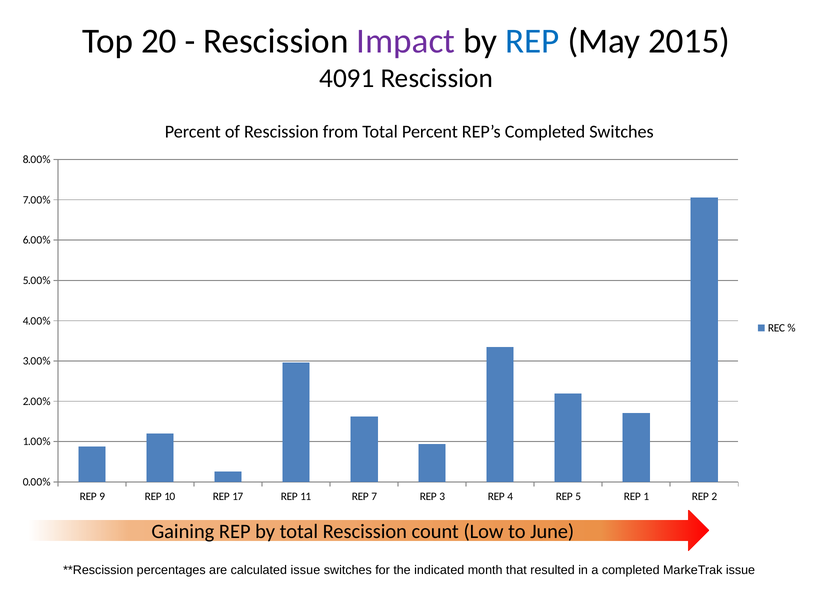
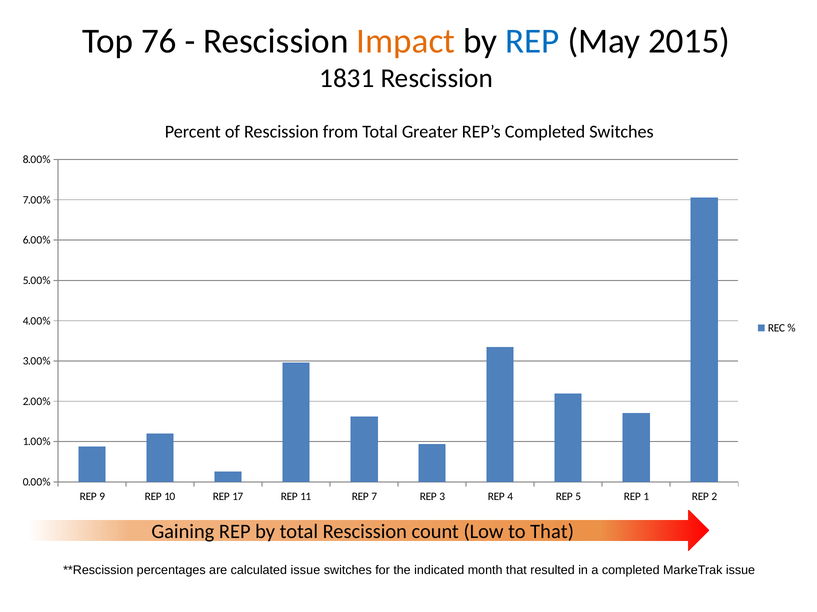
20: 20 -> 76
Impact colour: purple -> orange
4091: 4091 -> 1831
Total Percent: Percent -> Greater
to June: June -> That
